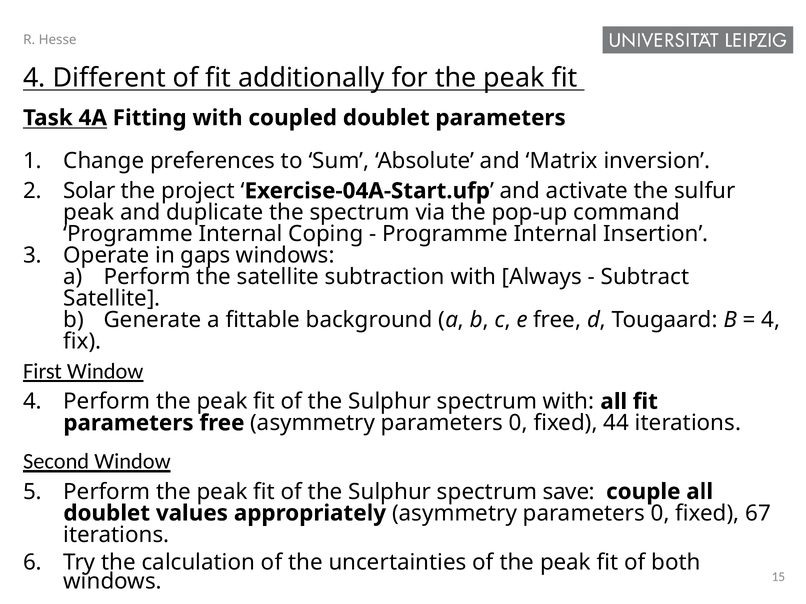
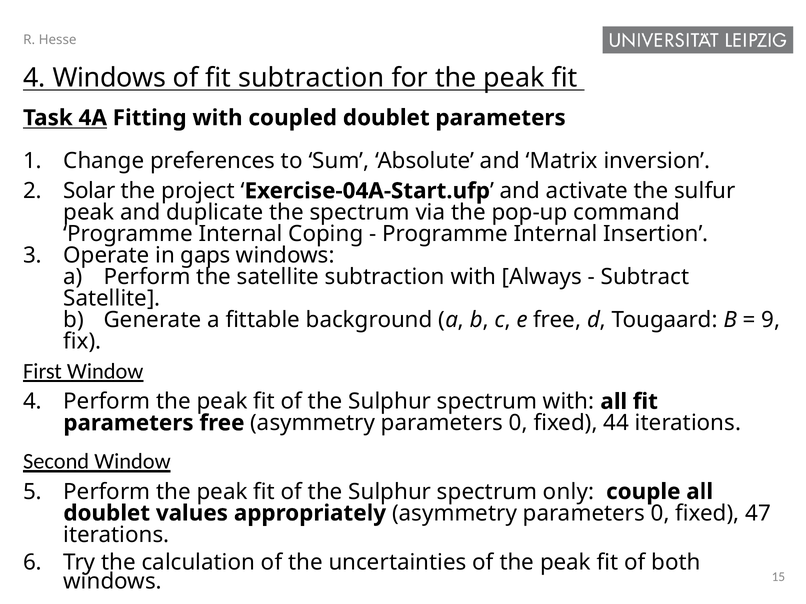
4 Different: Different -> Windows
fit additionally: additionally -> subtraction
4 at (771, 320): 4 -> 9
save: save -> only
67: 67 -> 47
